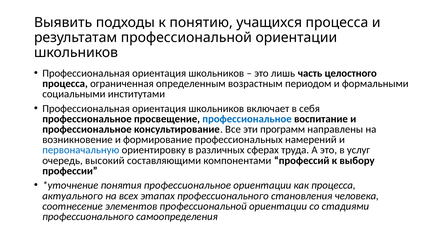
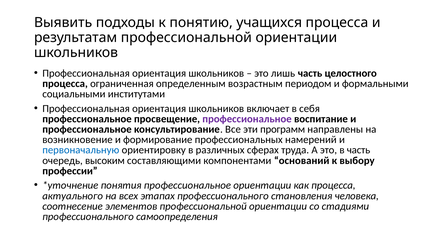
профессиональное at (247, 119) colour: blue -> purple
в услуг: услуг -> часть
высокий: высокий -> высоким
профессий: профессий -> оснований
